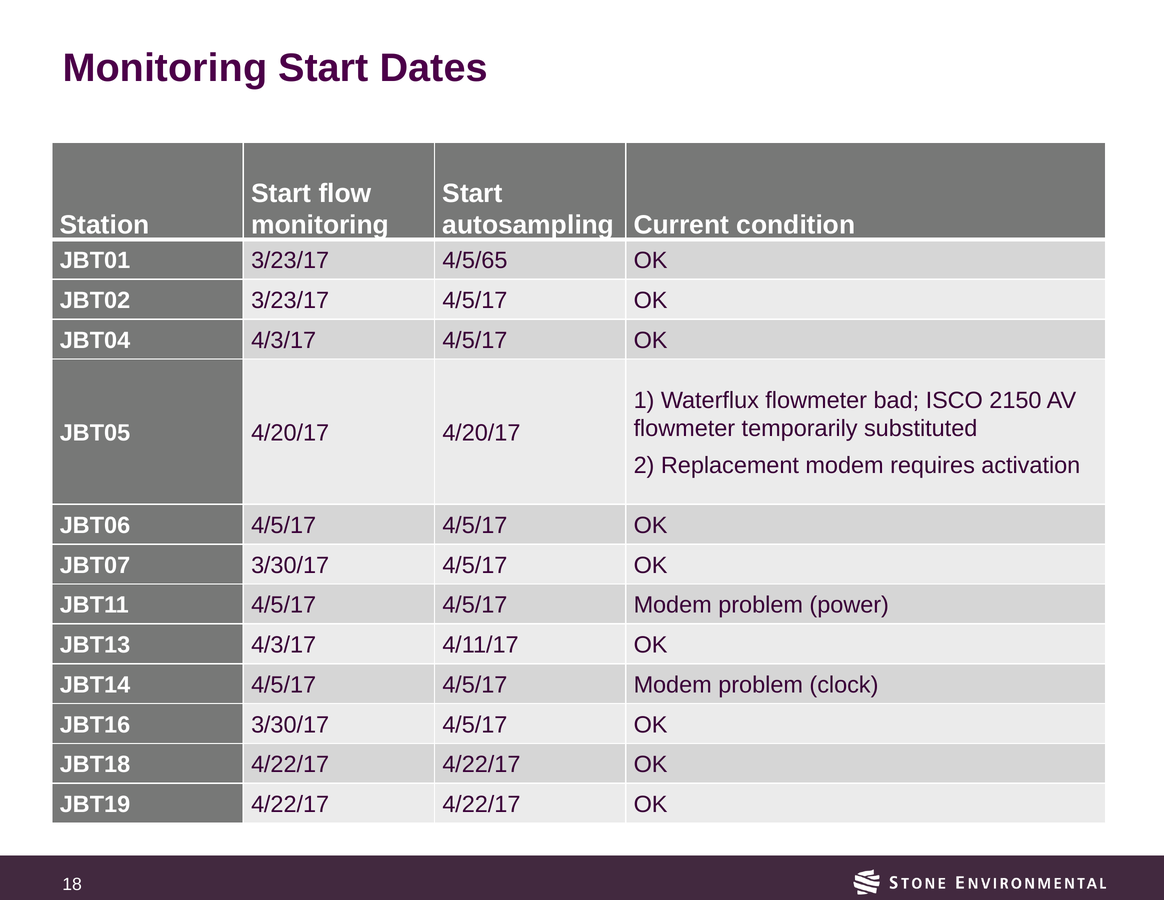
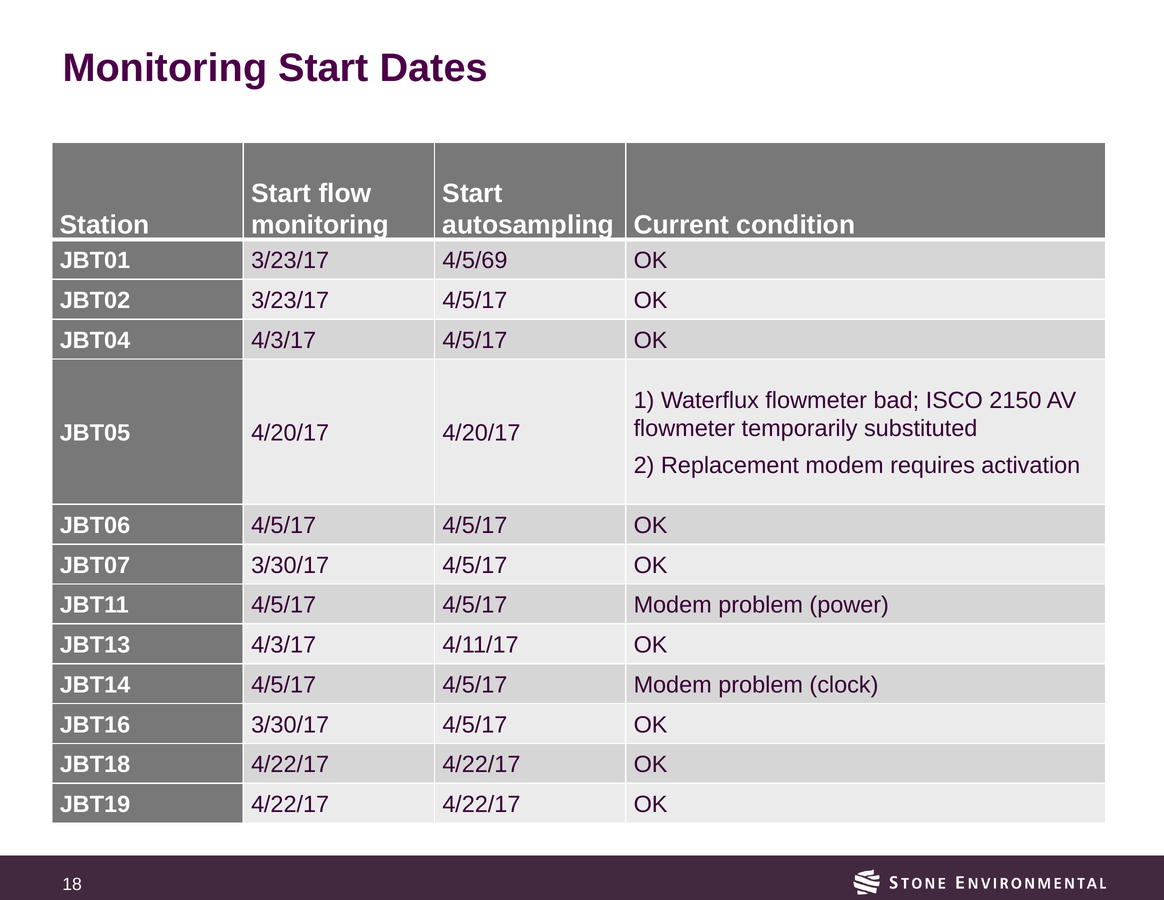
4/5/65: 4/5/65 -> 4/5/69
